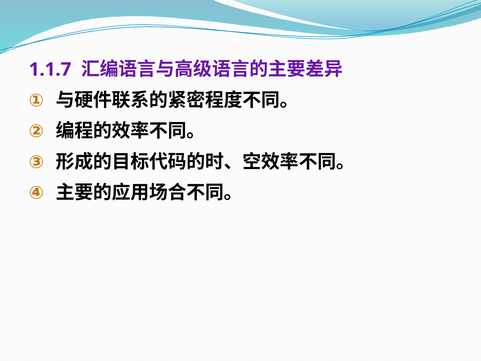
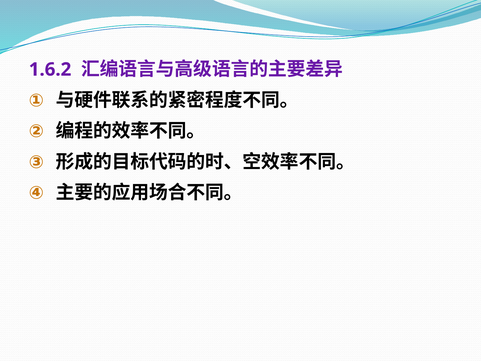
1.1.7: 1.1.7 -> 1.6.2
